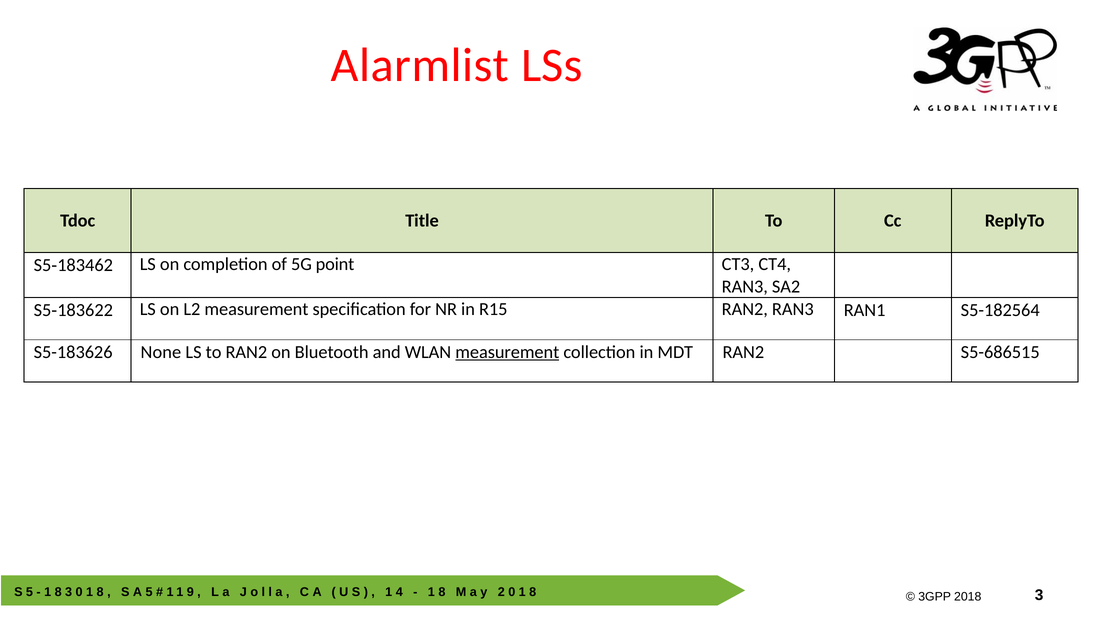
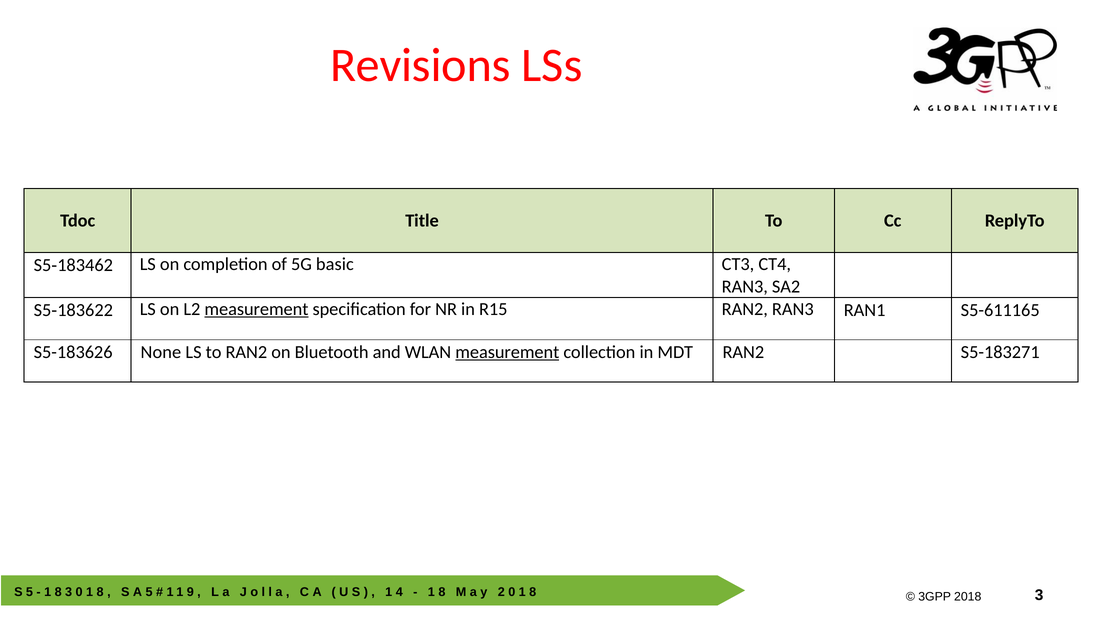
Alarmlist: Alarmlist -> Revisions
point: point -> basic
measurement at (256, 309) underline: none -> present
S5-182564: S5-182564 -> S5-611165
S5-686515: S5-686515 -> S5-183271
